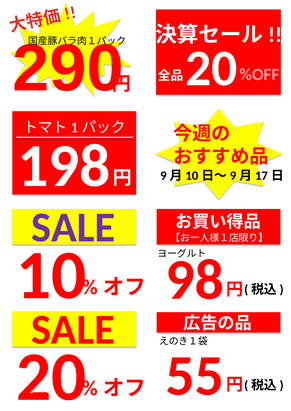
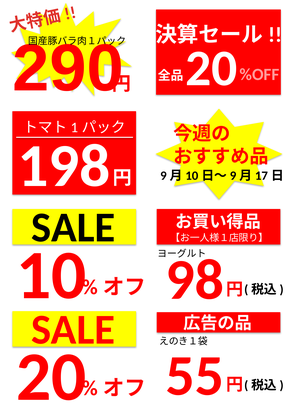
SALE at (73, 228) colour: purple -> black
